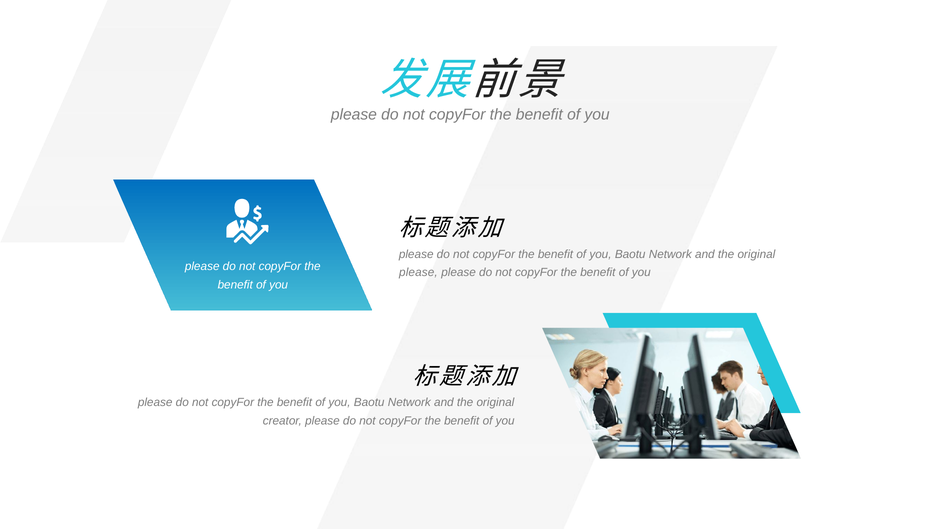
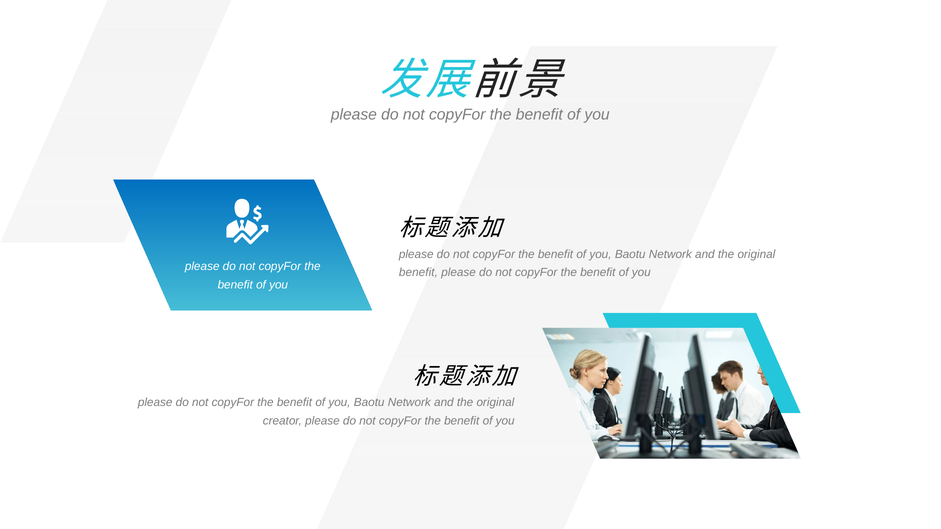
please at (418, 273): please -> benefit
